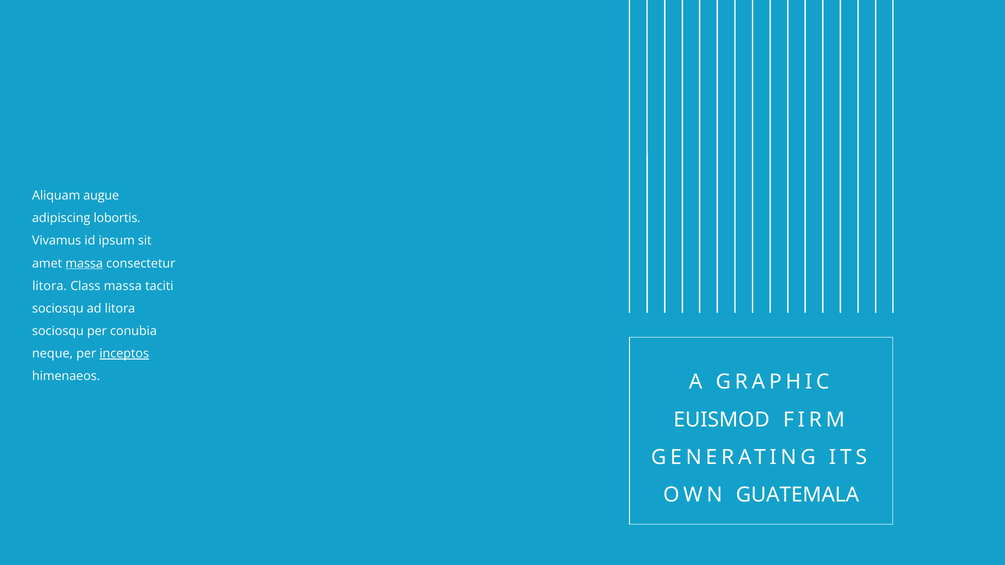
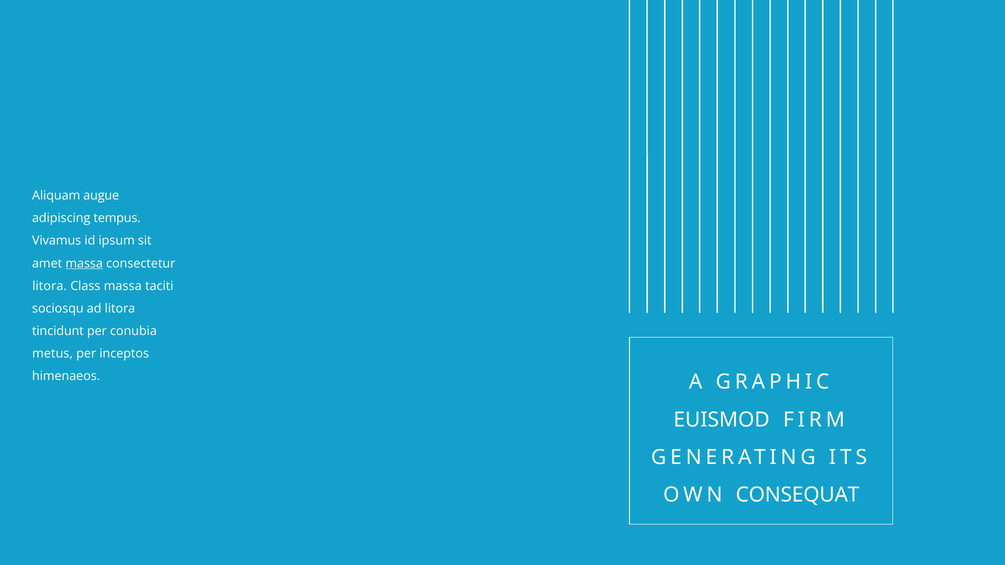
lobortis: lobortis -> tempus
sociosqu at (58, 331): sociosqu -> tincidunt
neque: neque -> metus
inceptos underline: present -> none
GUATEMALA: GUATEMALA -> CONSEQUAT
